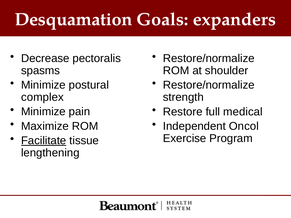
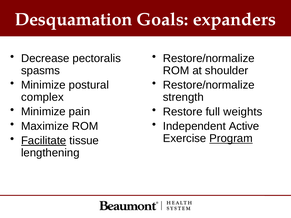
medical: medical -> weights
Oncol: Oncol -> Active
Program underline: none -> present
